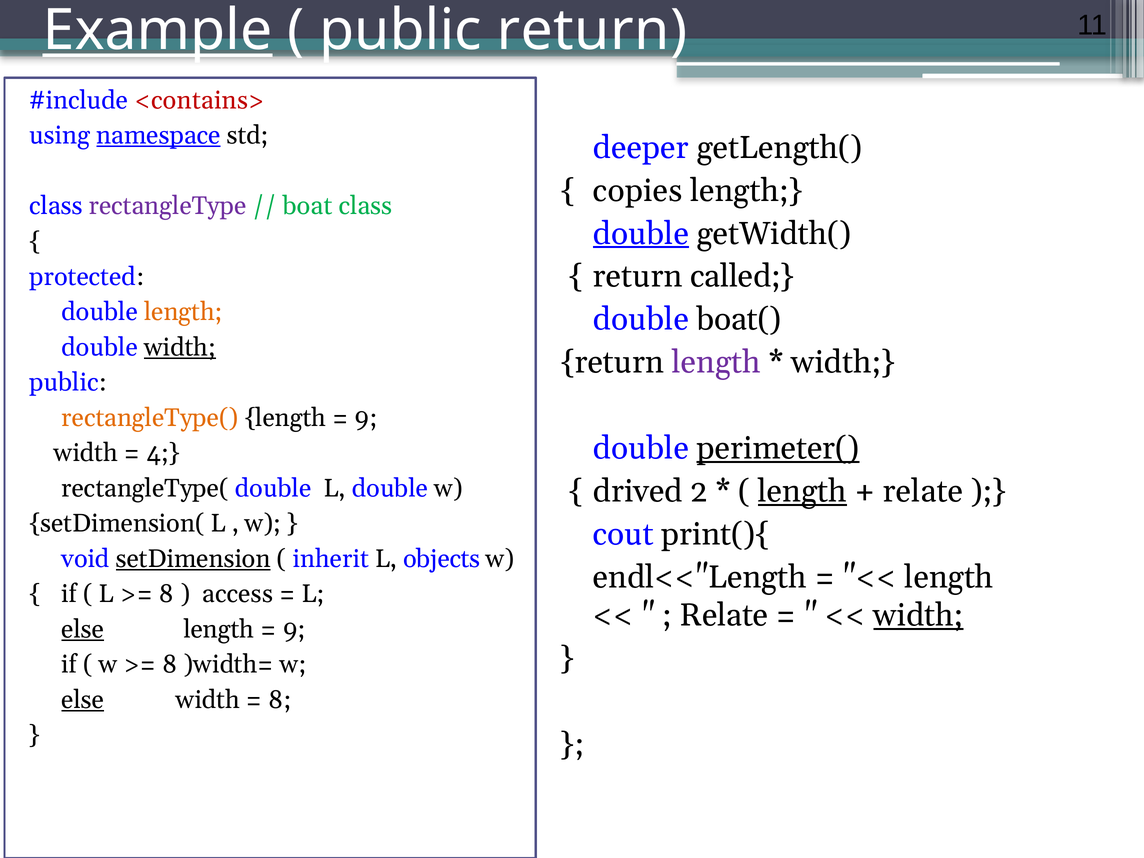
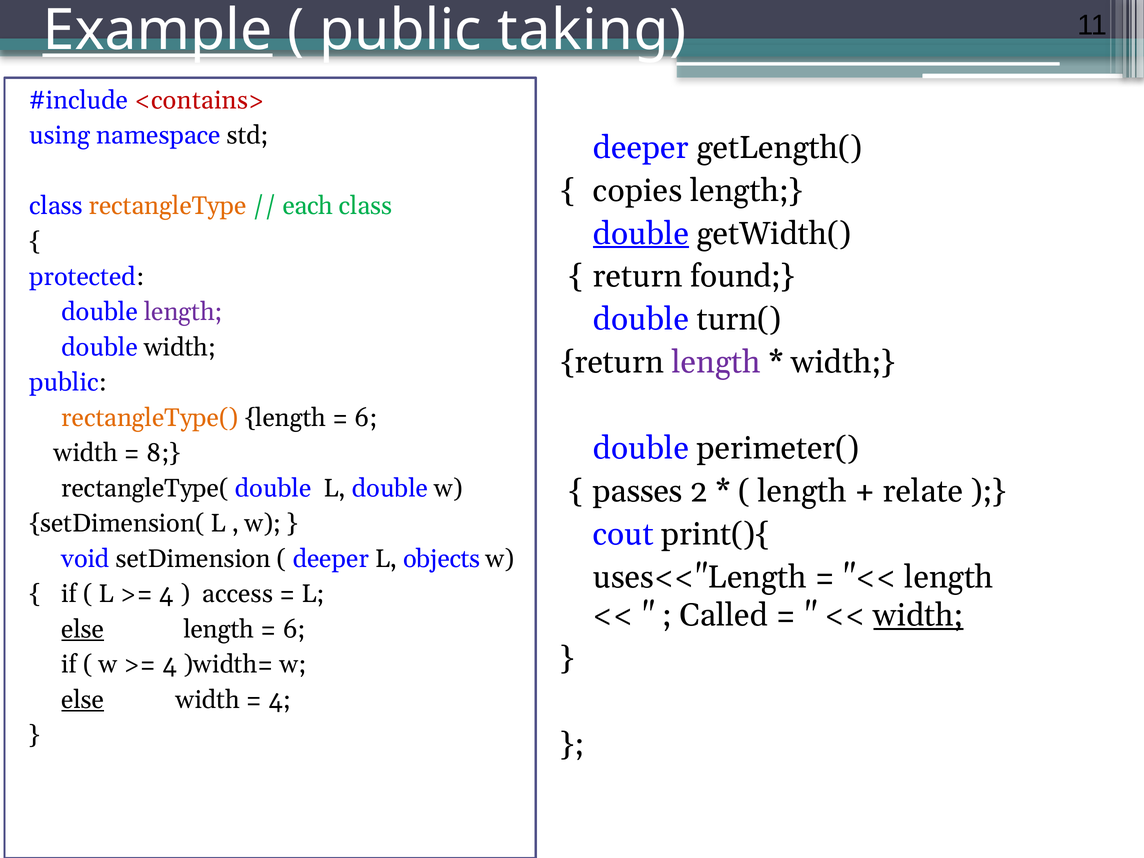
public return: return -> taking
namespace underline: present -> none
rectangleType colour: purple -> orange
boat: boat -> each
called: called -> found
length at (183, 312) colour: orange -> purple
boat(: boat( -> turn(
width at (180, 347) underline: present -> none
9 at (366, 418): 9 -> 6
perimeter( underline: present -> none
4: 4 -> 8
drived: drived -> passes
length at (802, 491) underline: present -> none
setDimension underline: present -> none
inherit at (331, 559): inherit -> deeper
endl<<"Length: endl<<"Length -> uses<<"Length
8 at (166, 594): 8 -> 4
Relate at (724, 615): Relate -> Called
9 at (294, 629): 9 -> 6
8 at (170, 665): 8 -> 4
8 at (280, 700): 8 -> 4
